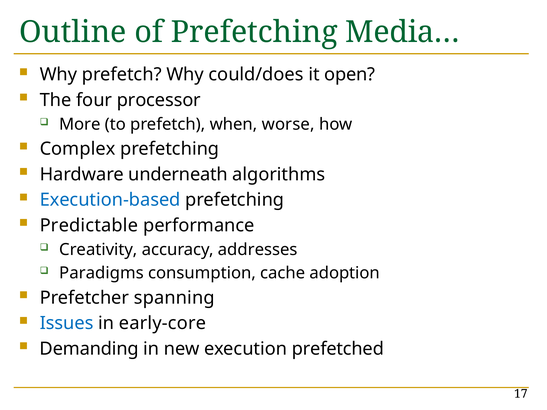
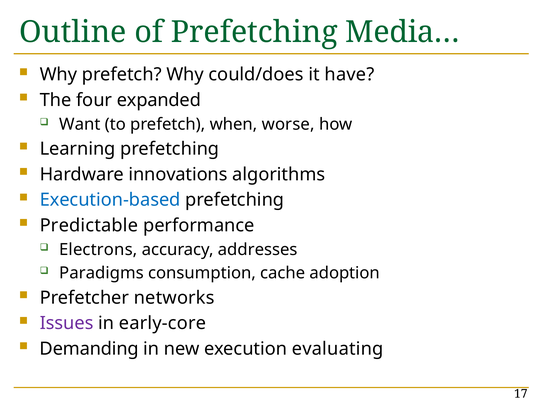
open: open -> have
processor: processor -> expanded
More: More -> Want
Complex: Complex -> Learning
underneath: underneath -> innovations
Creativity: Creativity -> Electrons
spanning: spanning -> networks
Issues colour: blue -> purple
prefetched: prefetched -> evaluating
